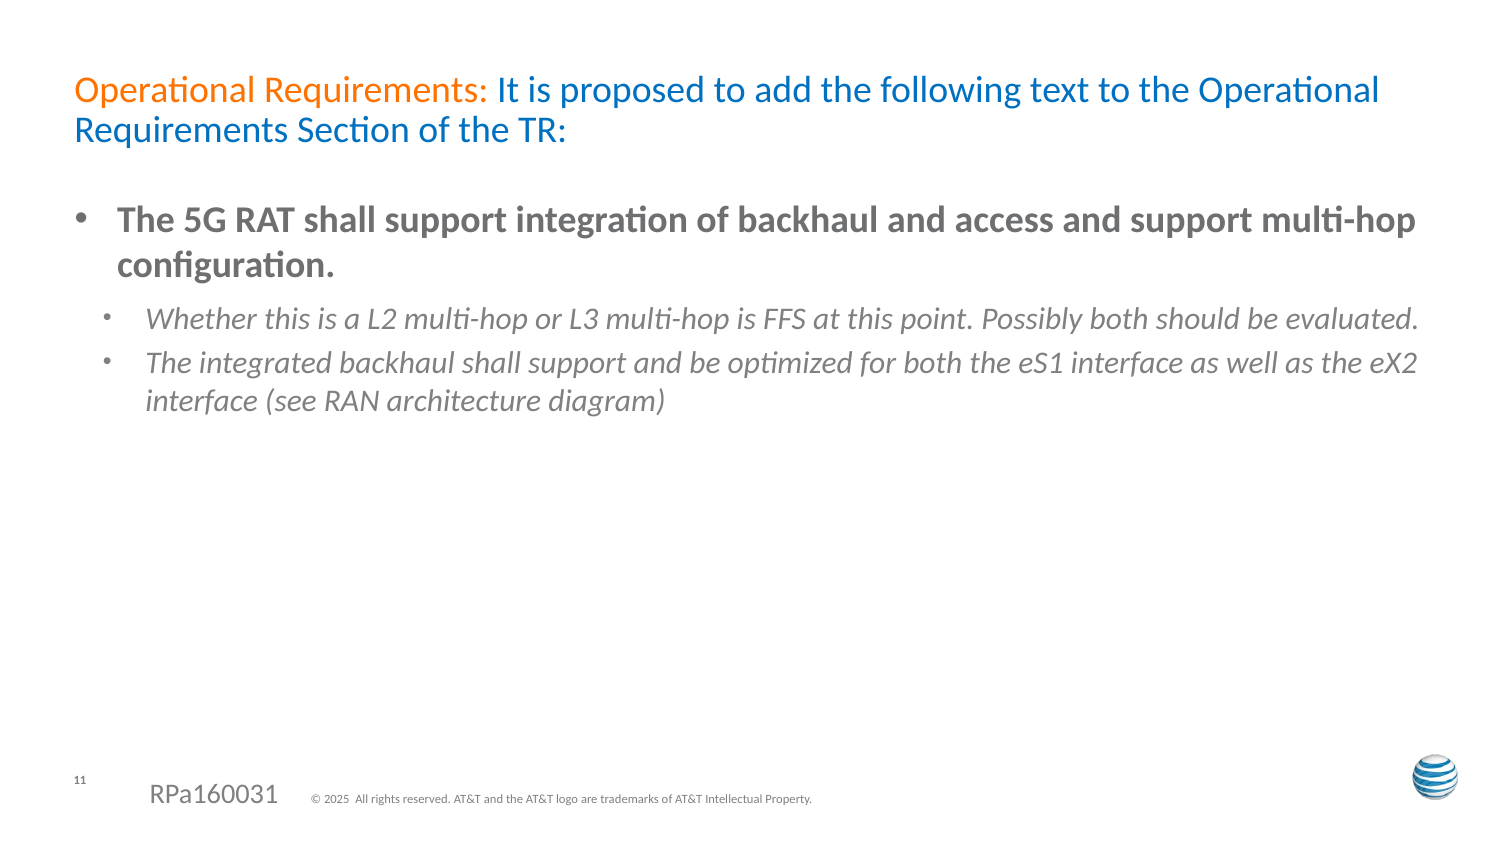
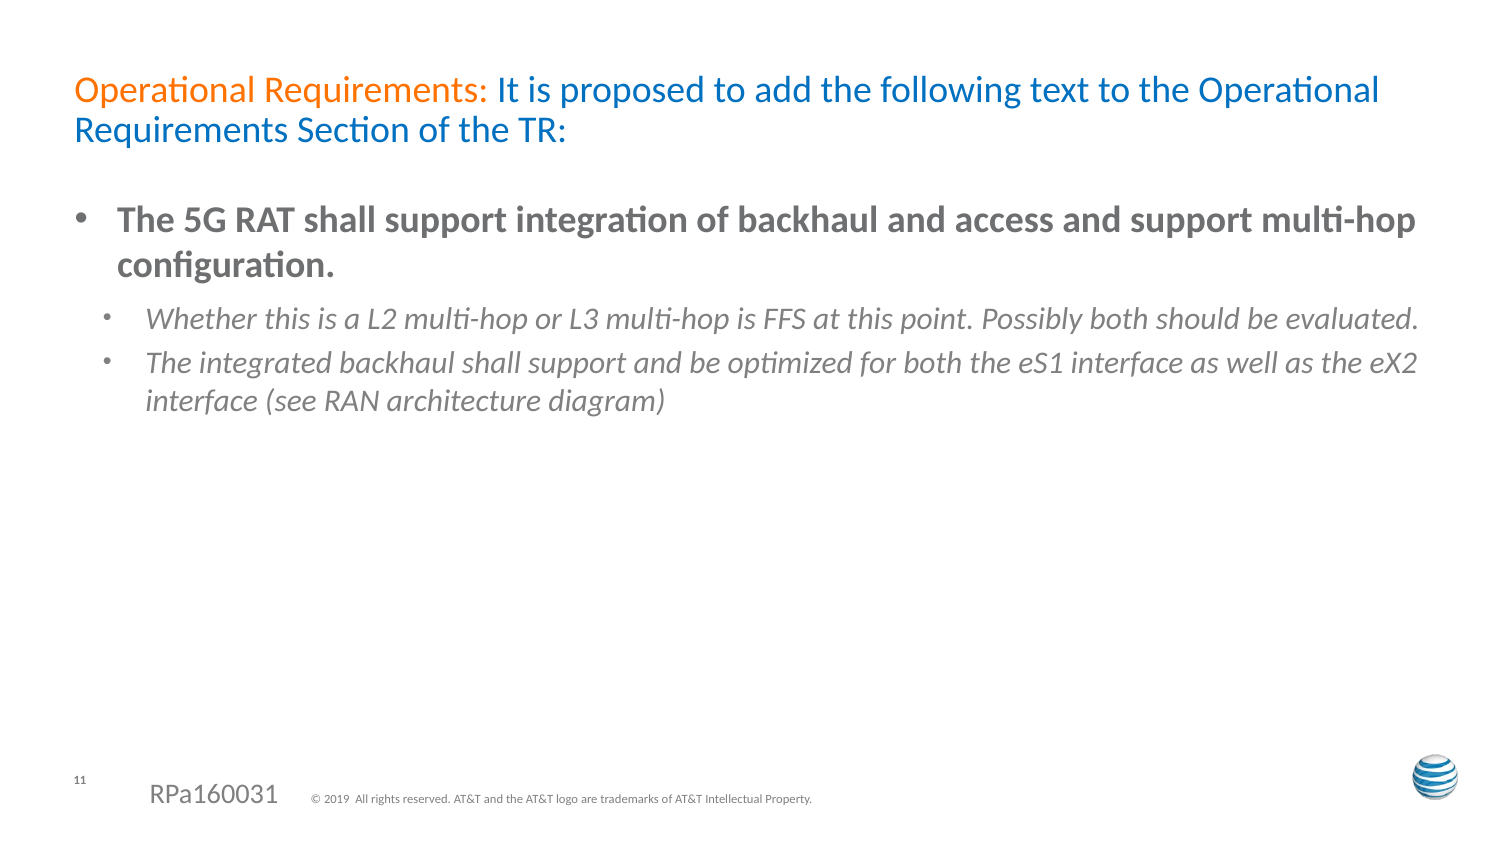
2025: 2025 -> 2019
